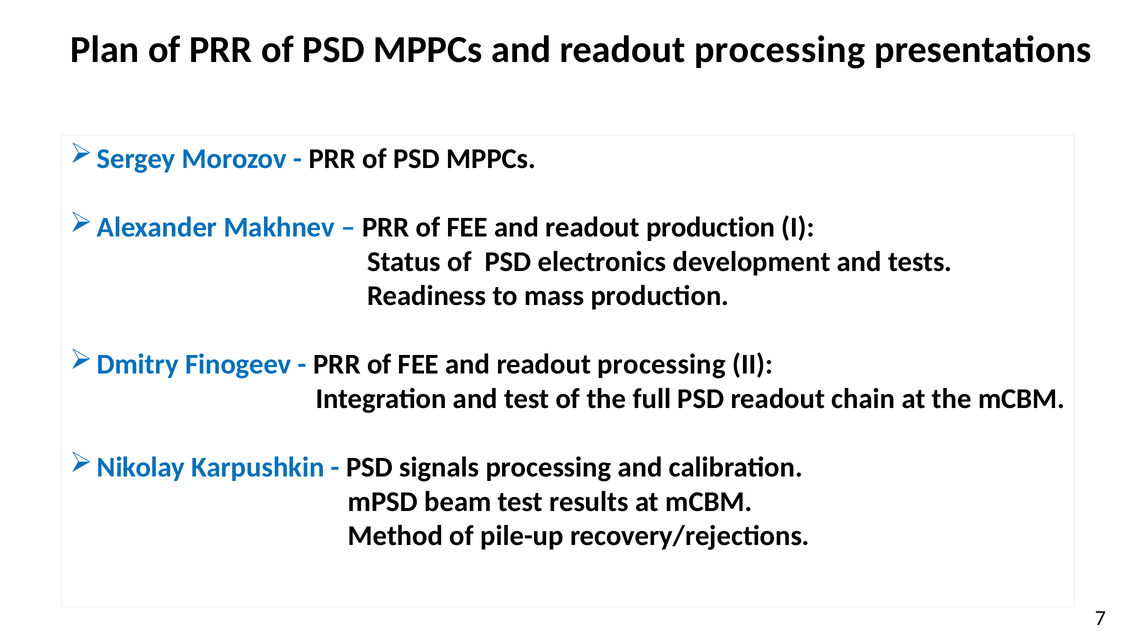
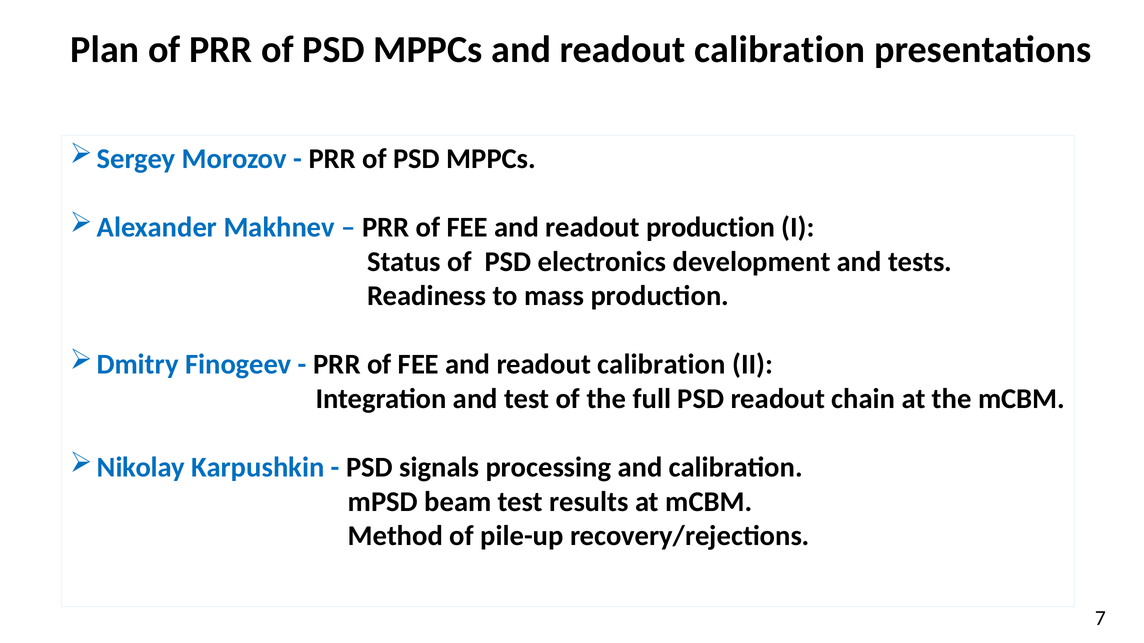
MPPCs and readout processing: processing -> calibration
FEE and readout processing: processing -> calibration
